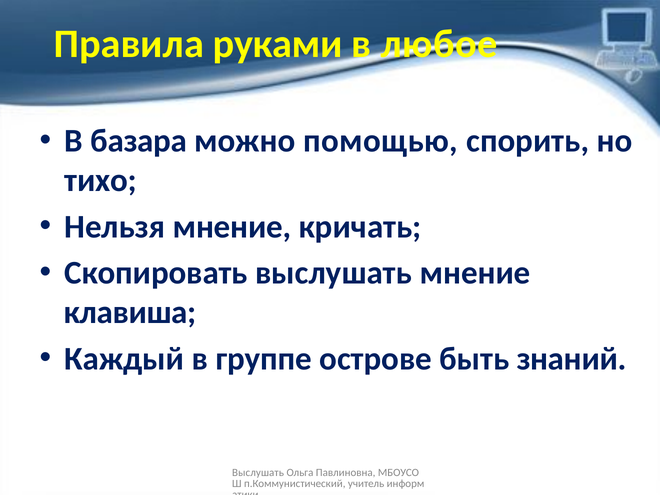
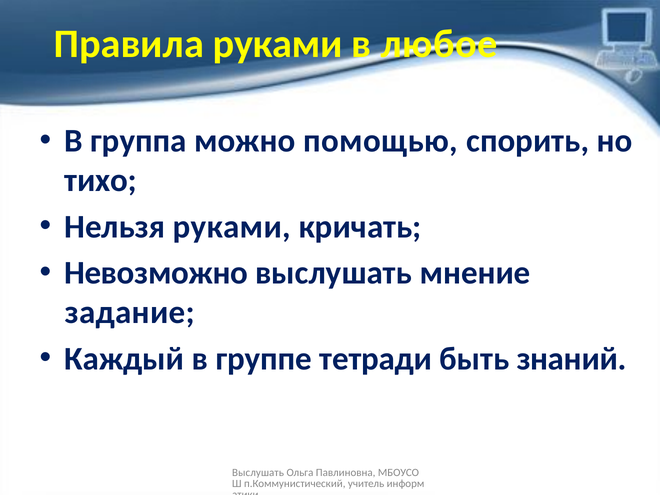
базара: базара -> группа
Нельзя мнение: мнение -> руками
Скопировать: Скопировать -> Невозможно
клавиша: клавиша -> задание
острове: острове -> тетради
